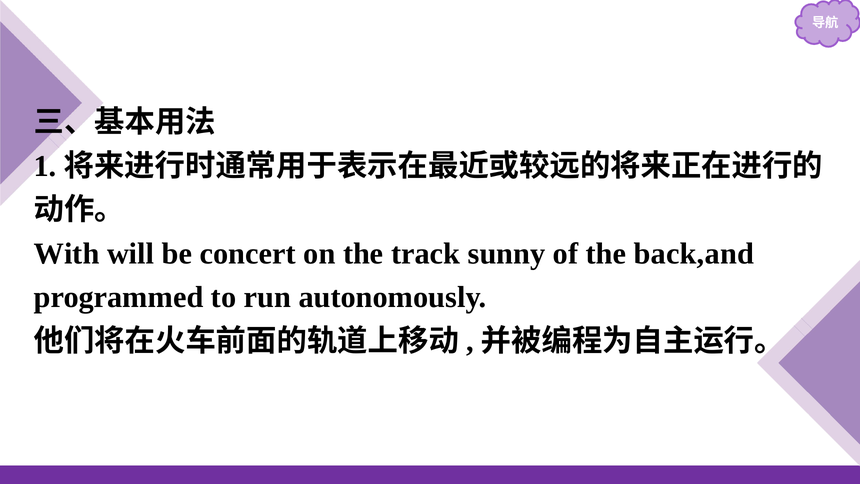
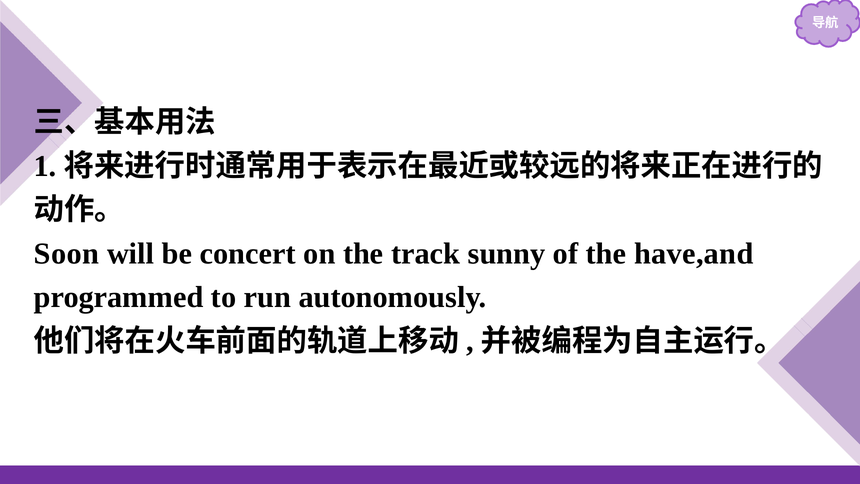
With: With -> Soon
back,and: back,and -> have,and
